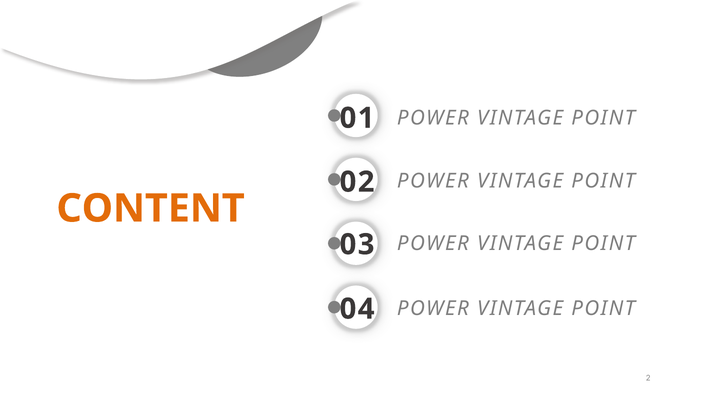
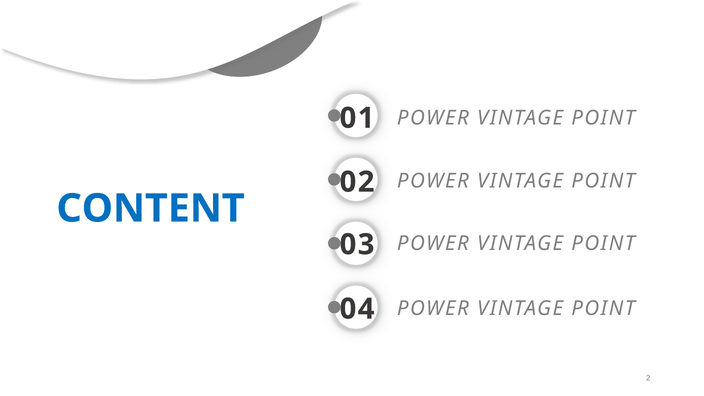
CONTENT colour: orange -> blue
